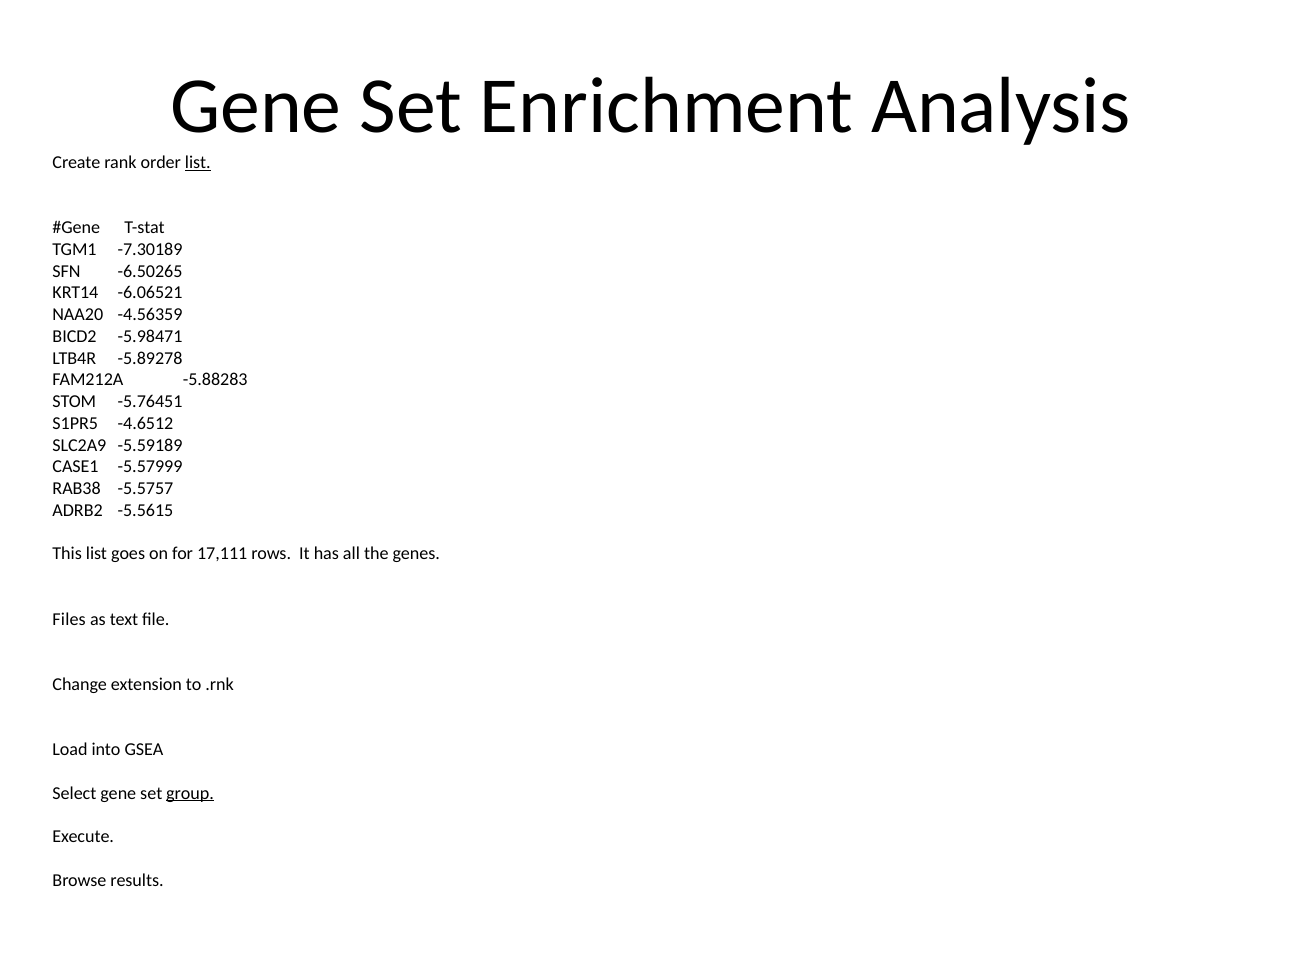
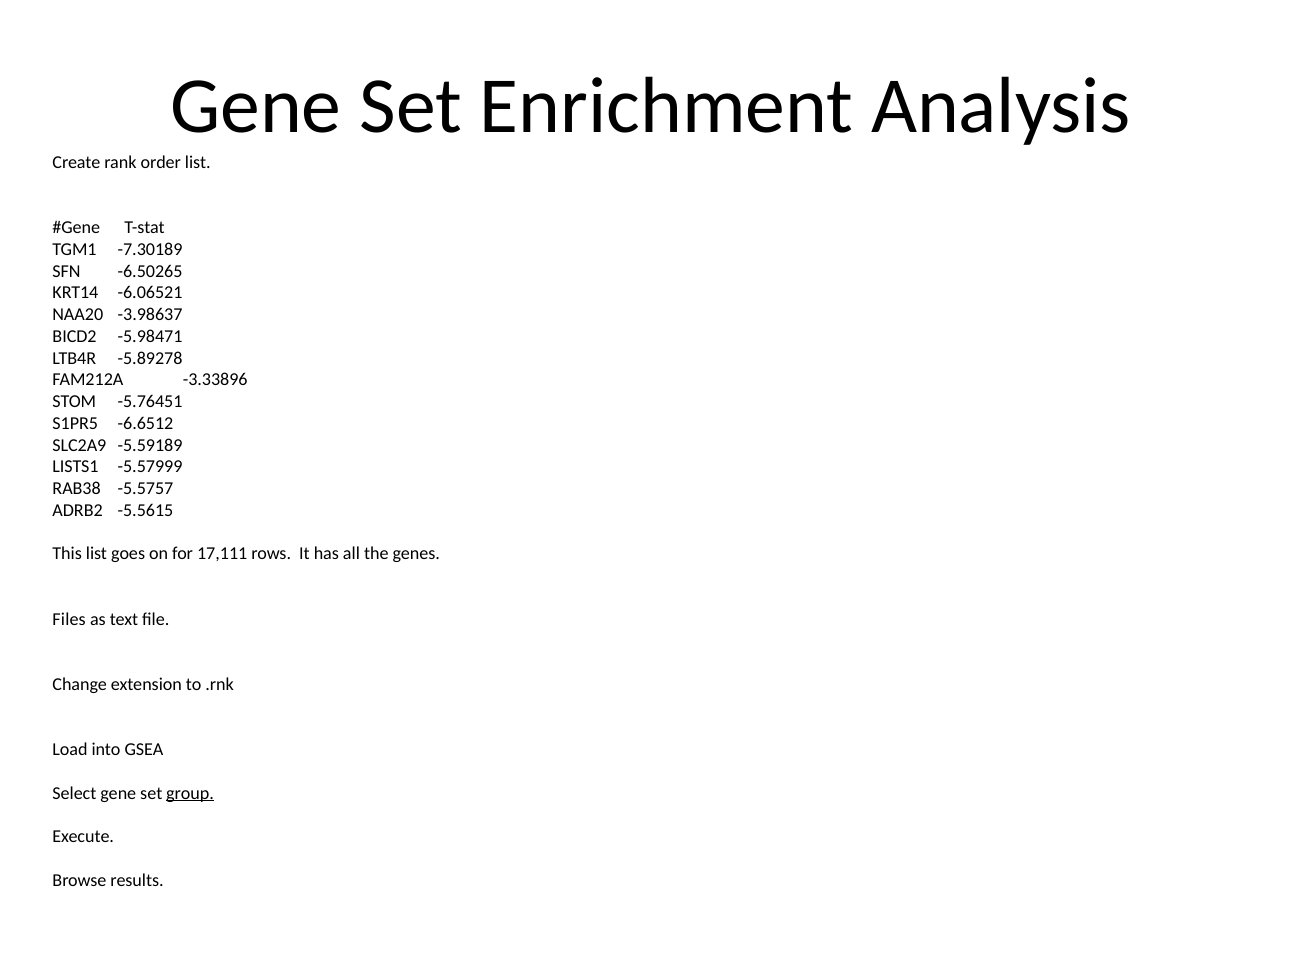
list at (198, 163) underline: present -> none
-4.56359: -4.56359 -> -3.98637
-5.88283: -5.88283 -> -3.33896
-4.6512: -4.6512 -> -6.6512
CASE1: CASE1 -> LISTS1
